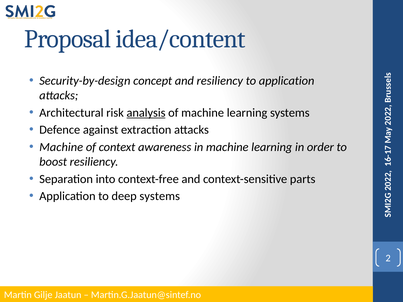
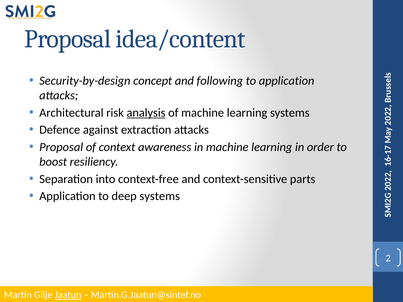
and resiliency: resiliency -> following
Machine at (61, 147): Machine -> Proposal
Jaatun underline: none -> present
